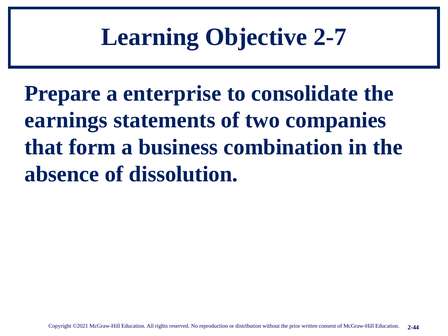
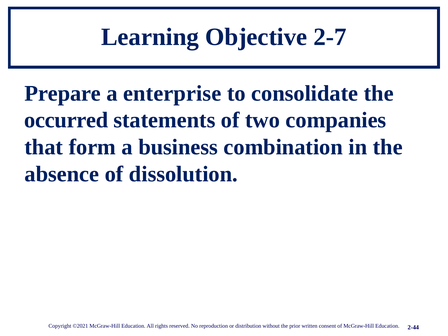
earnings: earnings -> occurred
